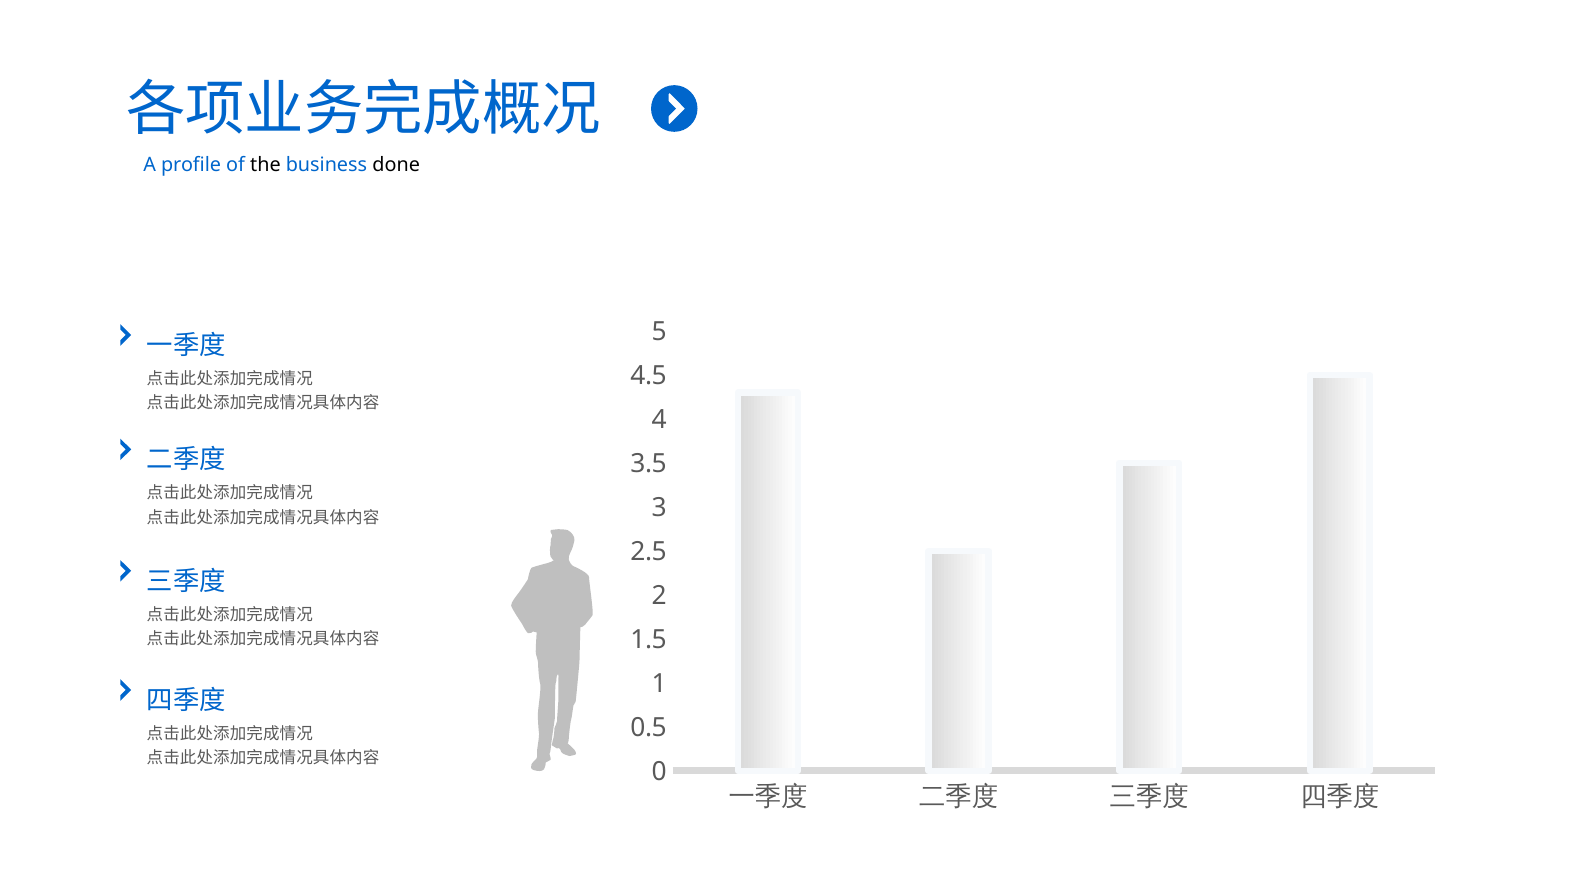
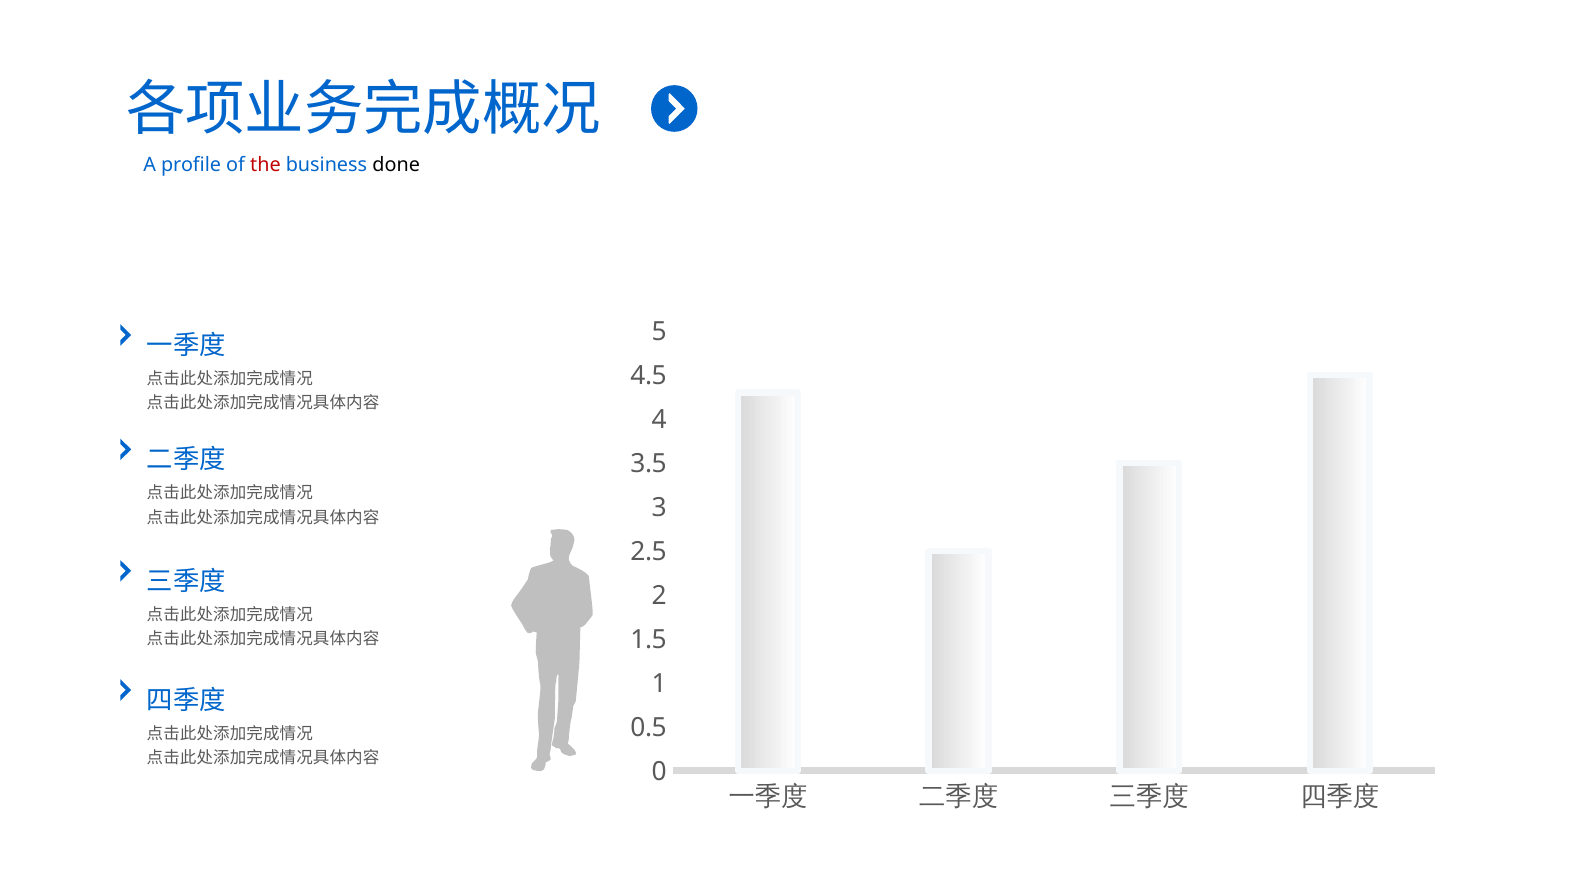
the colour: black -> red
